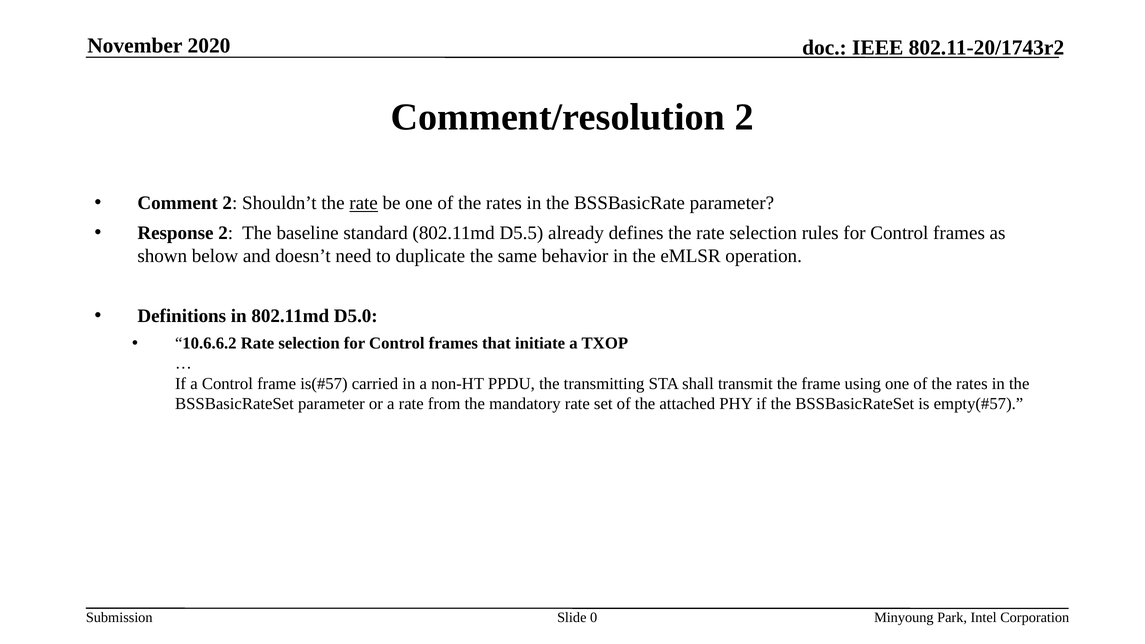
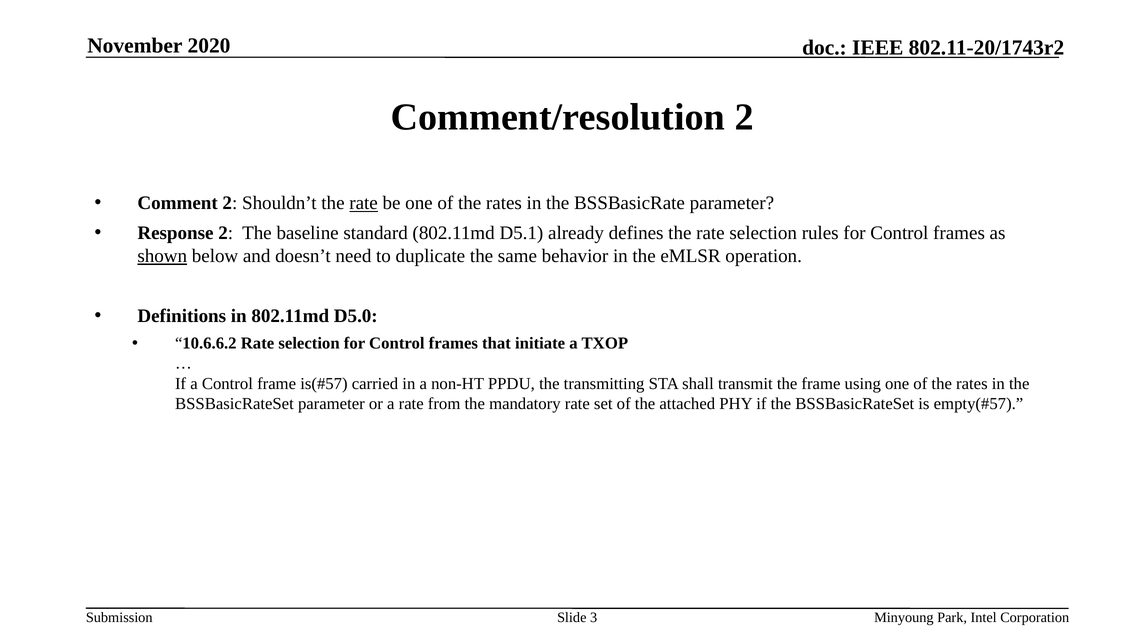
D5.5: D5.5 -> D5.1
shown underline: none -> present
0: 0 -> 3
